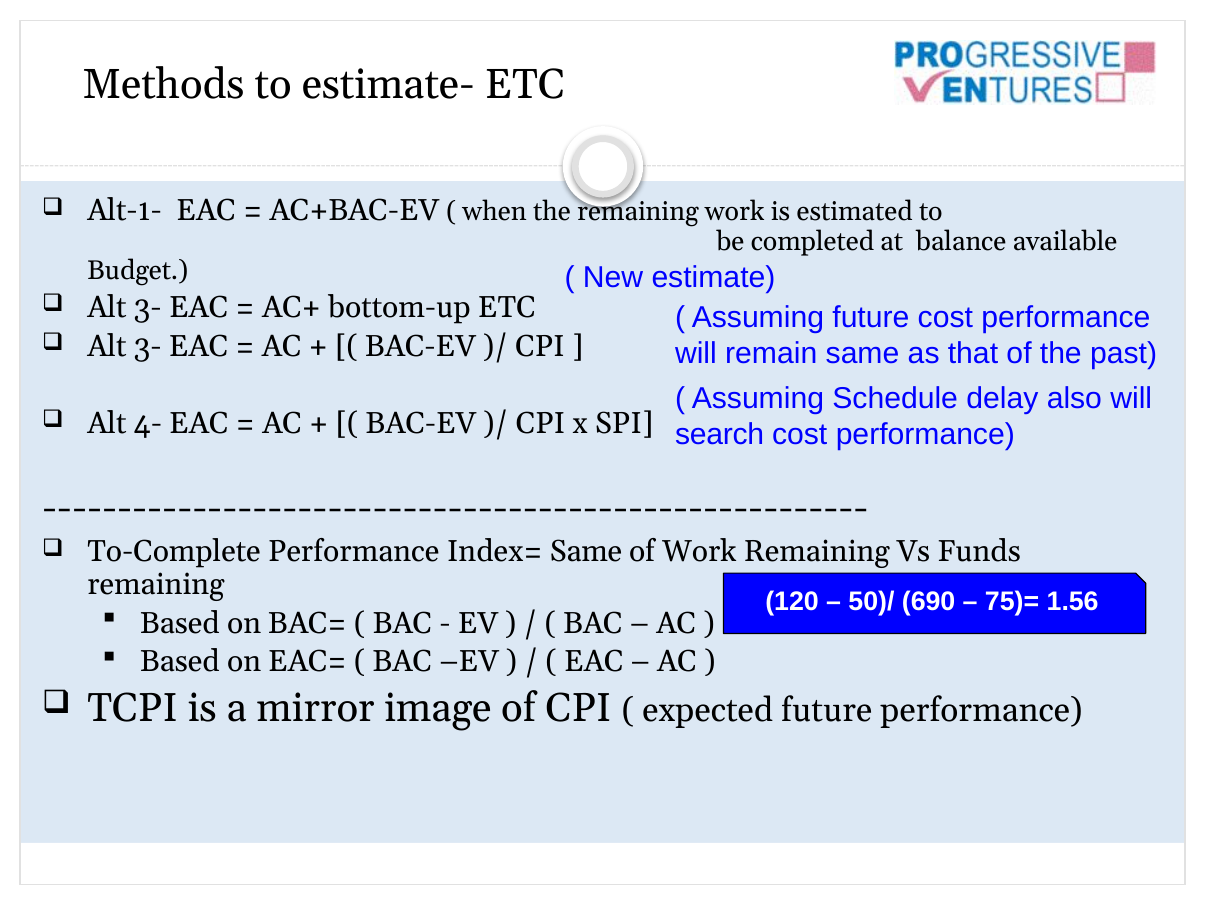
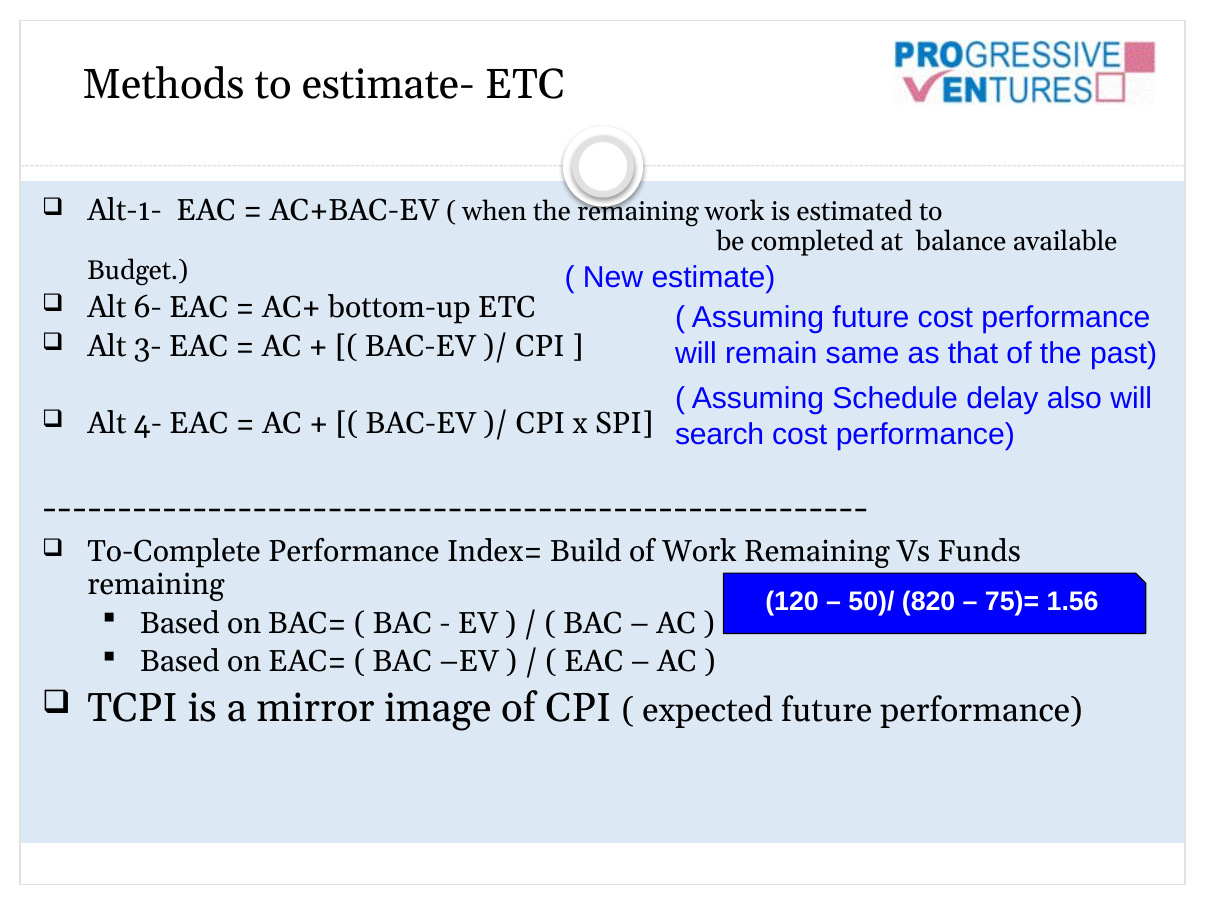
3- at (148, 307): 3- -> 6-
Index= Same: Same -> Build
690: 690 -> 820
